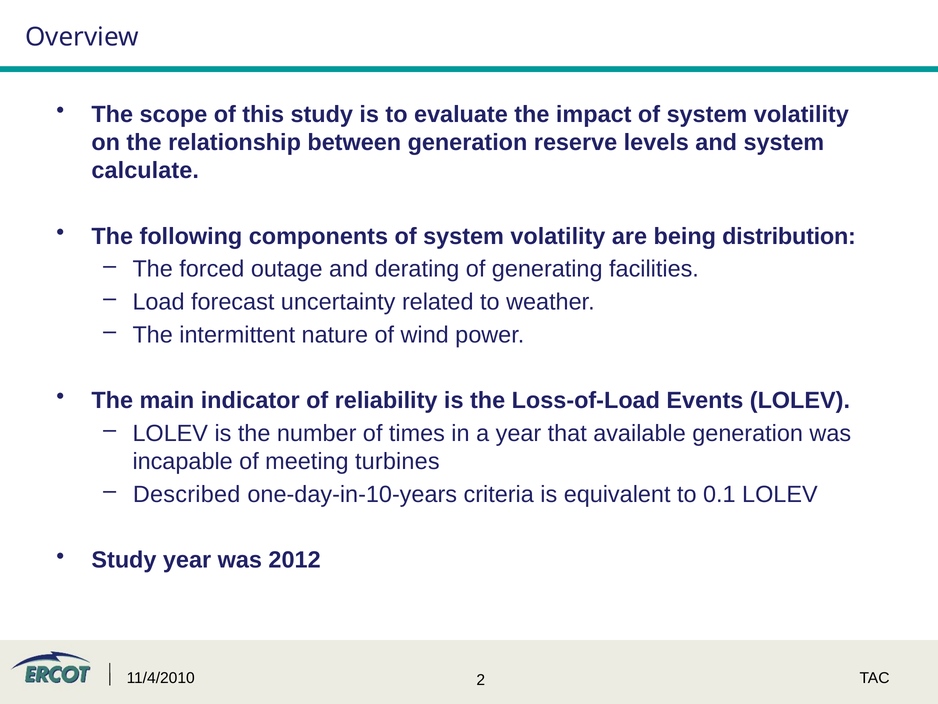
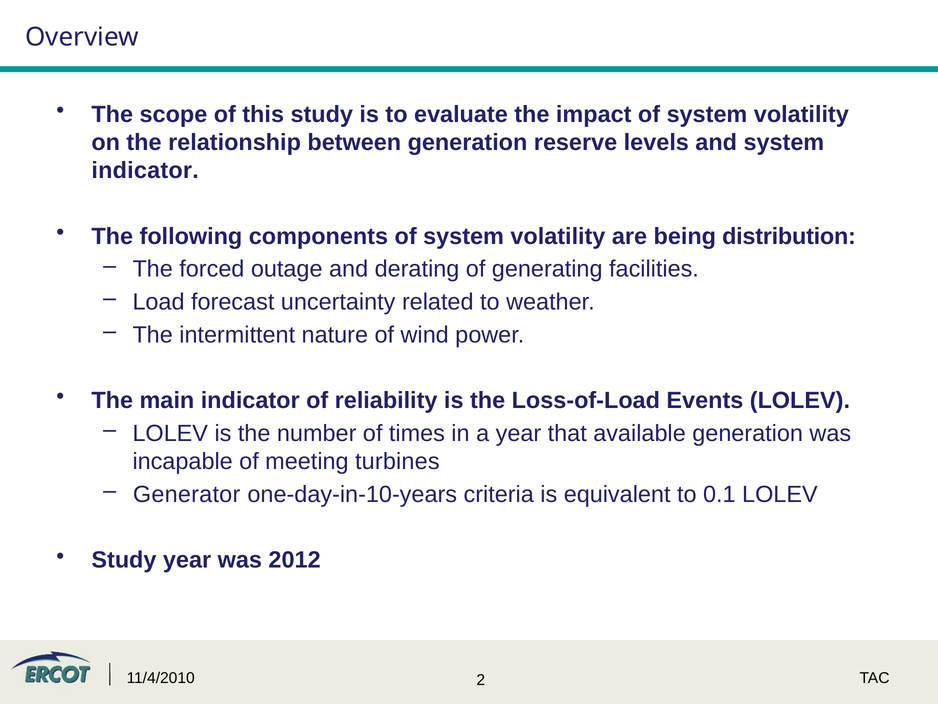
calculate at (145, 170): calculate -> indicator
Described: Described -> Generator
